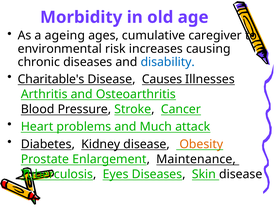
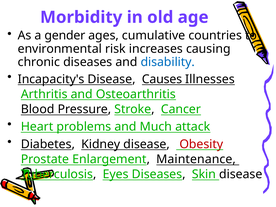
ageing: ageing -> gender
caregiver: caregiver -> countries
Charitable's: Charitable's -> Incapacity's
Obesity colour: orange -> red
